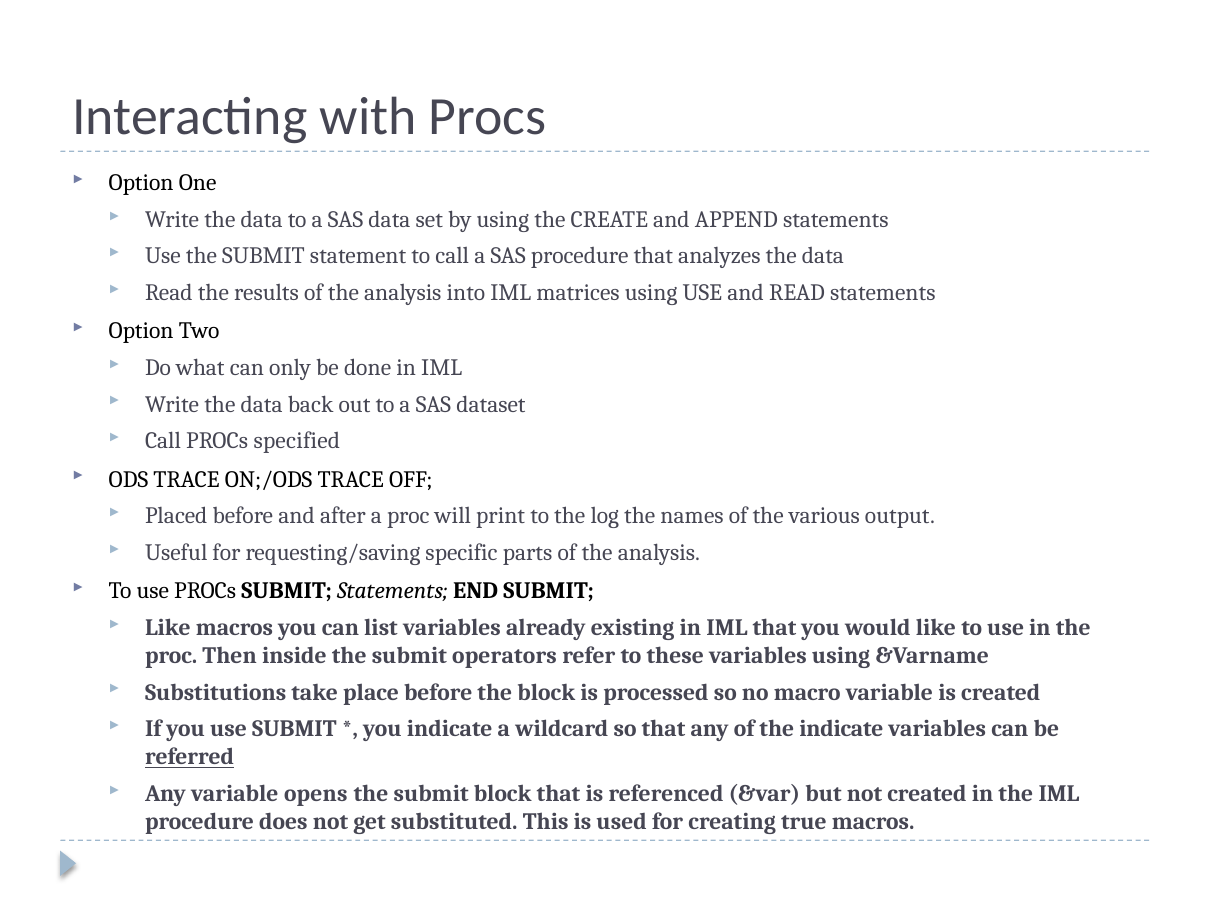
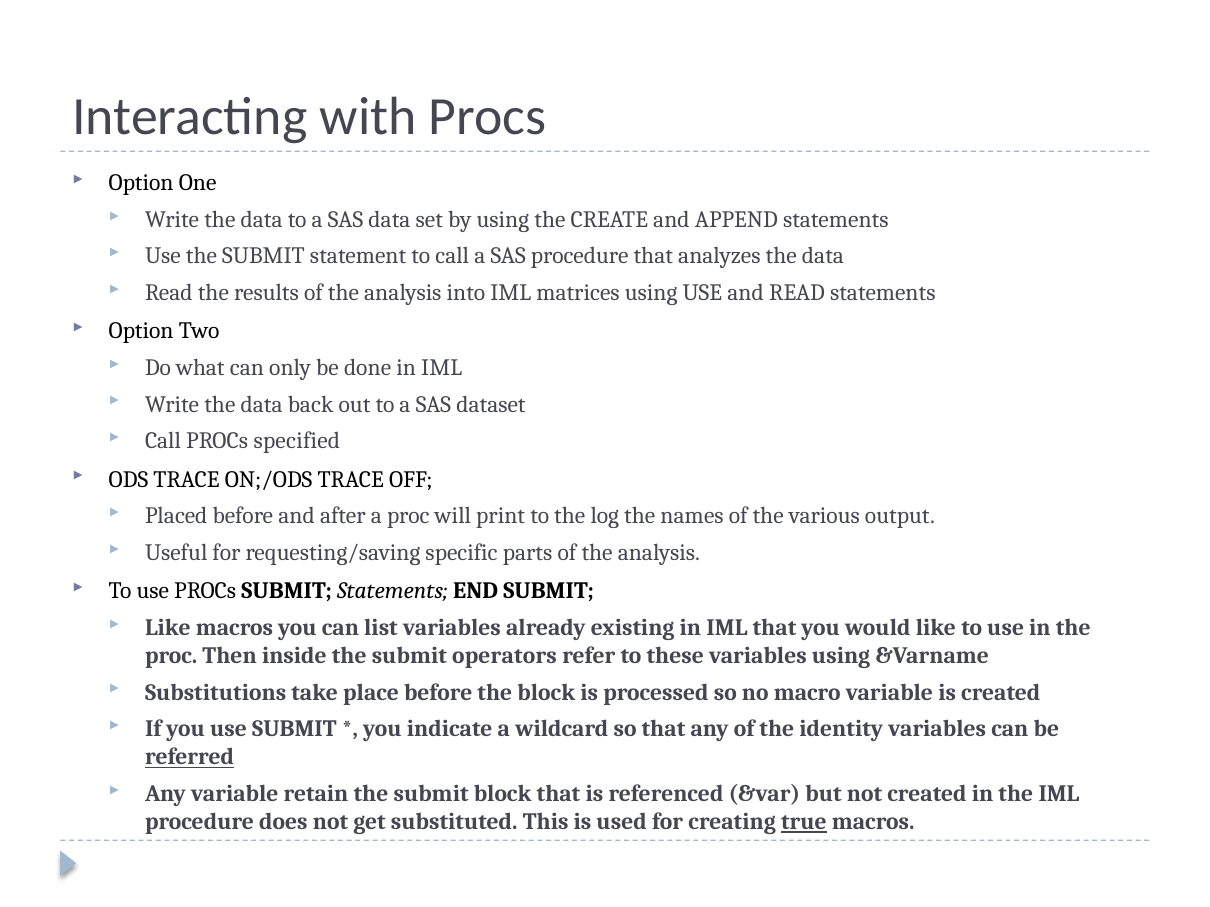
the indicate: indicate -> identity
opens: opens -> retain
true underline: none -> present
